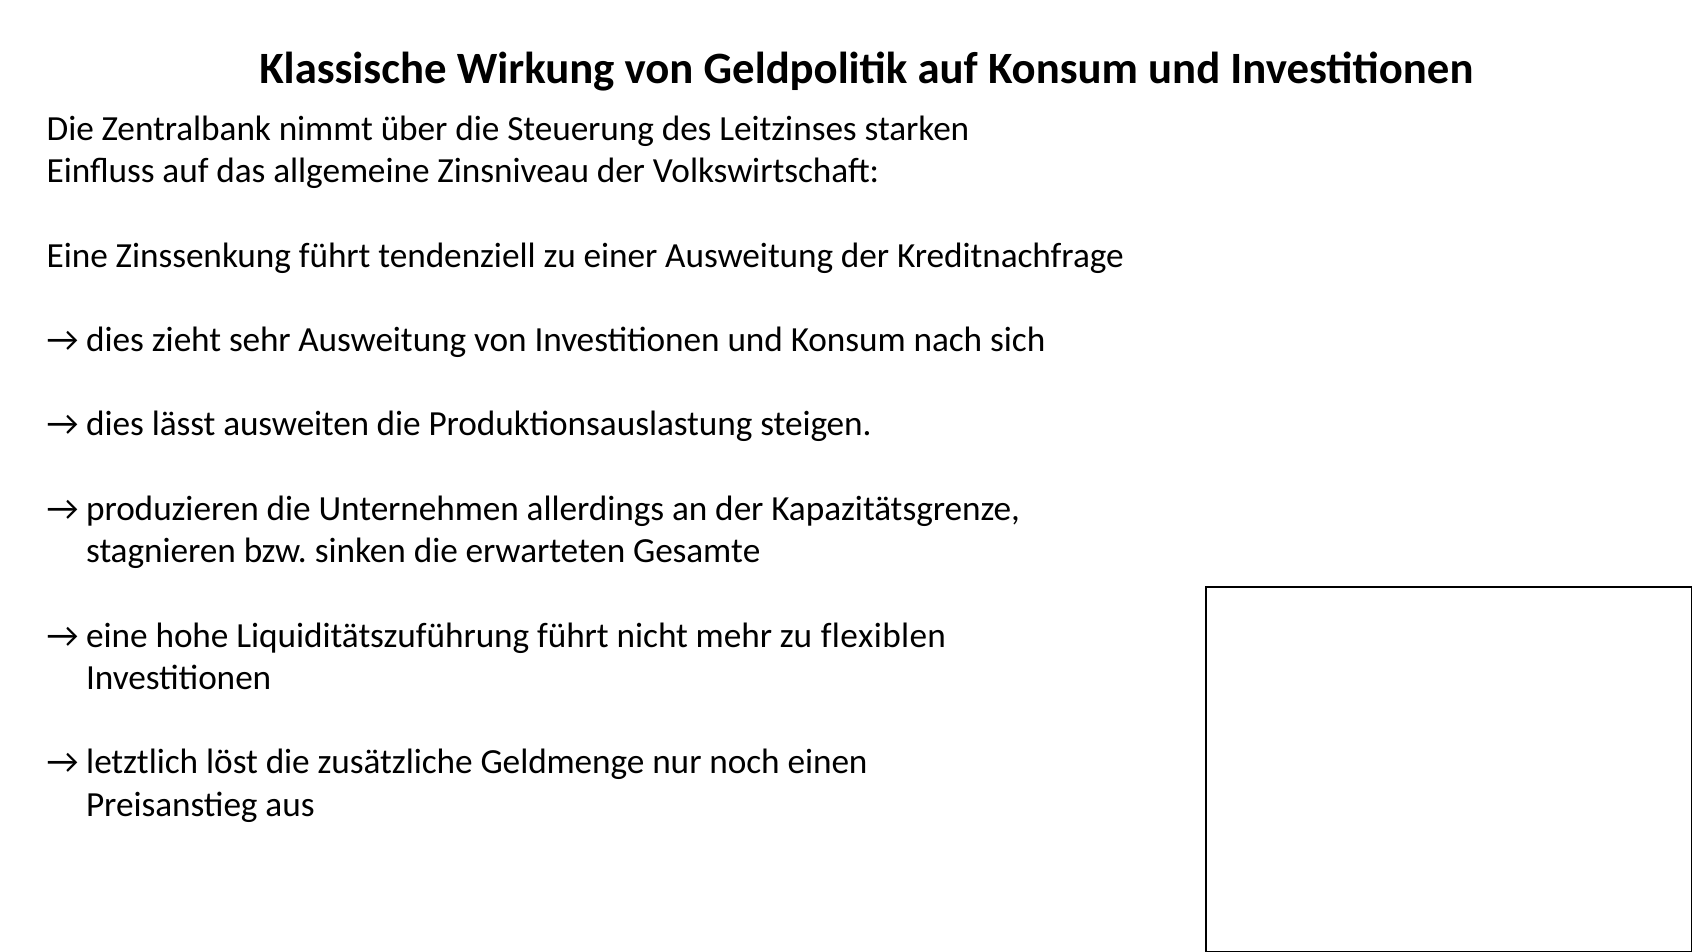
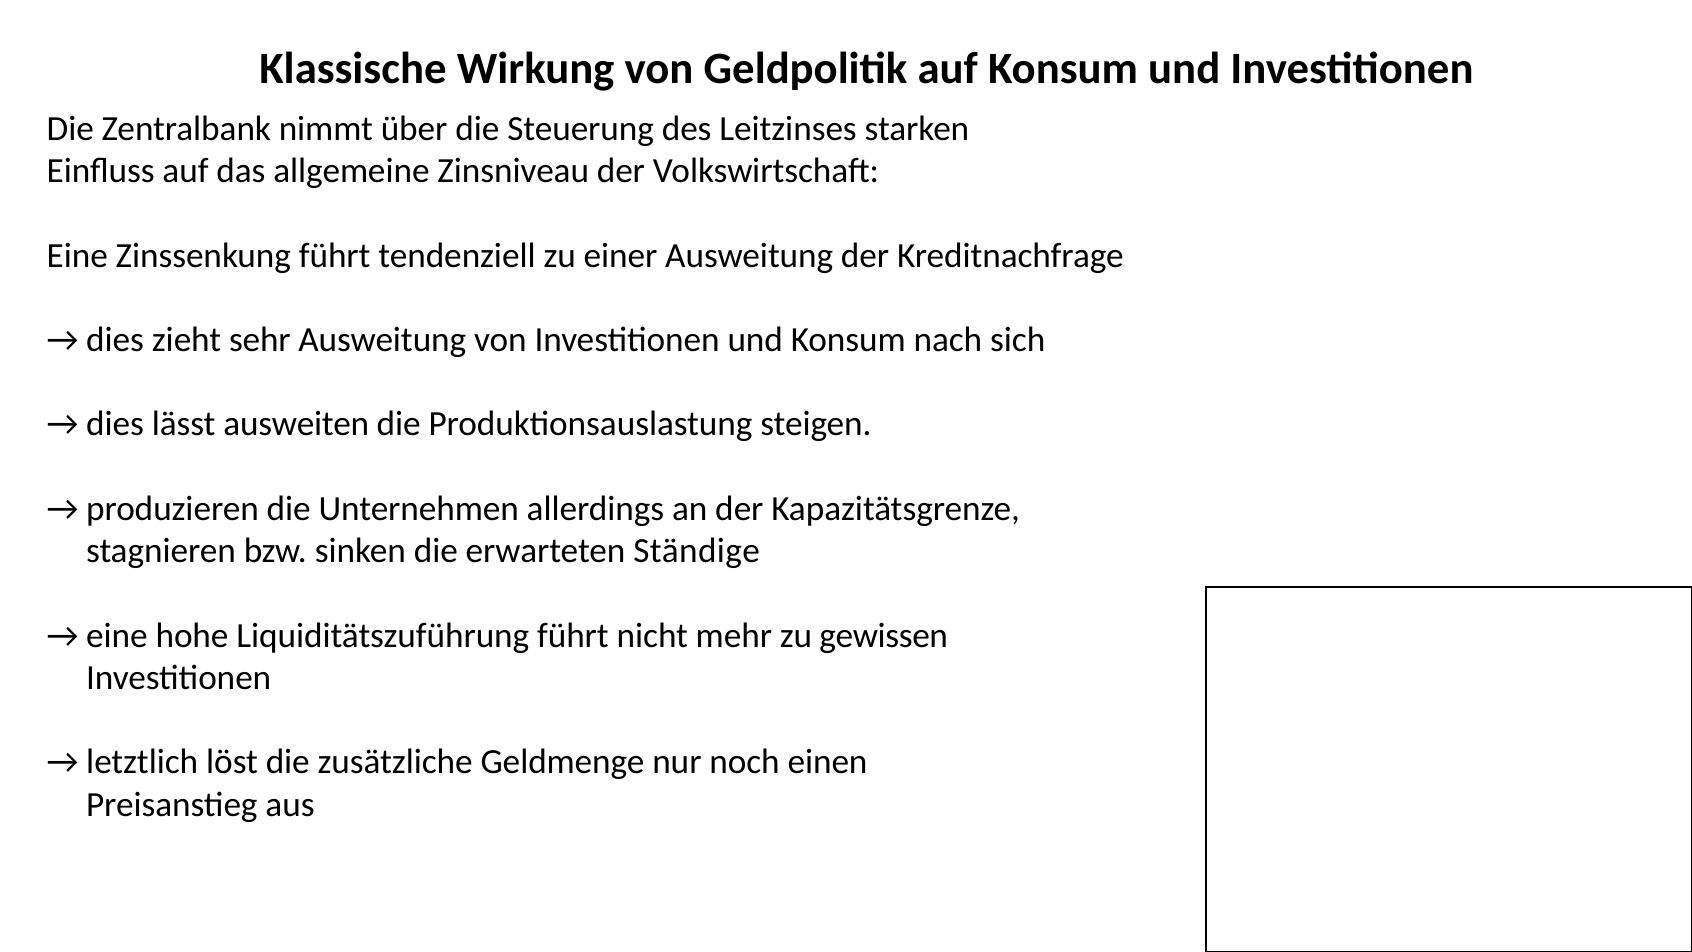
Gesamte: Gesamte -> Ständige
flexiblen: flexiblen -> gewissen
